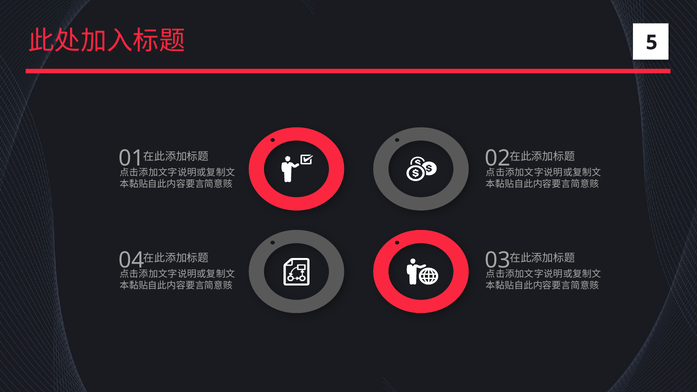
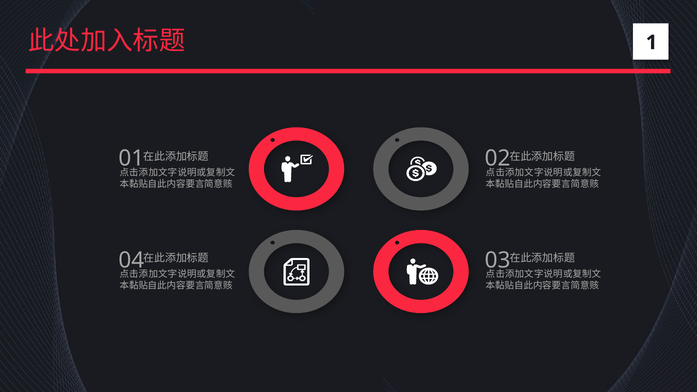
5: 5 -> 1
